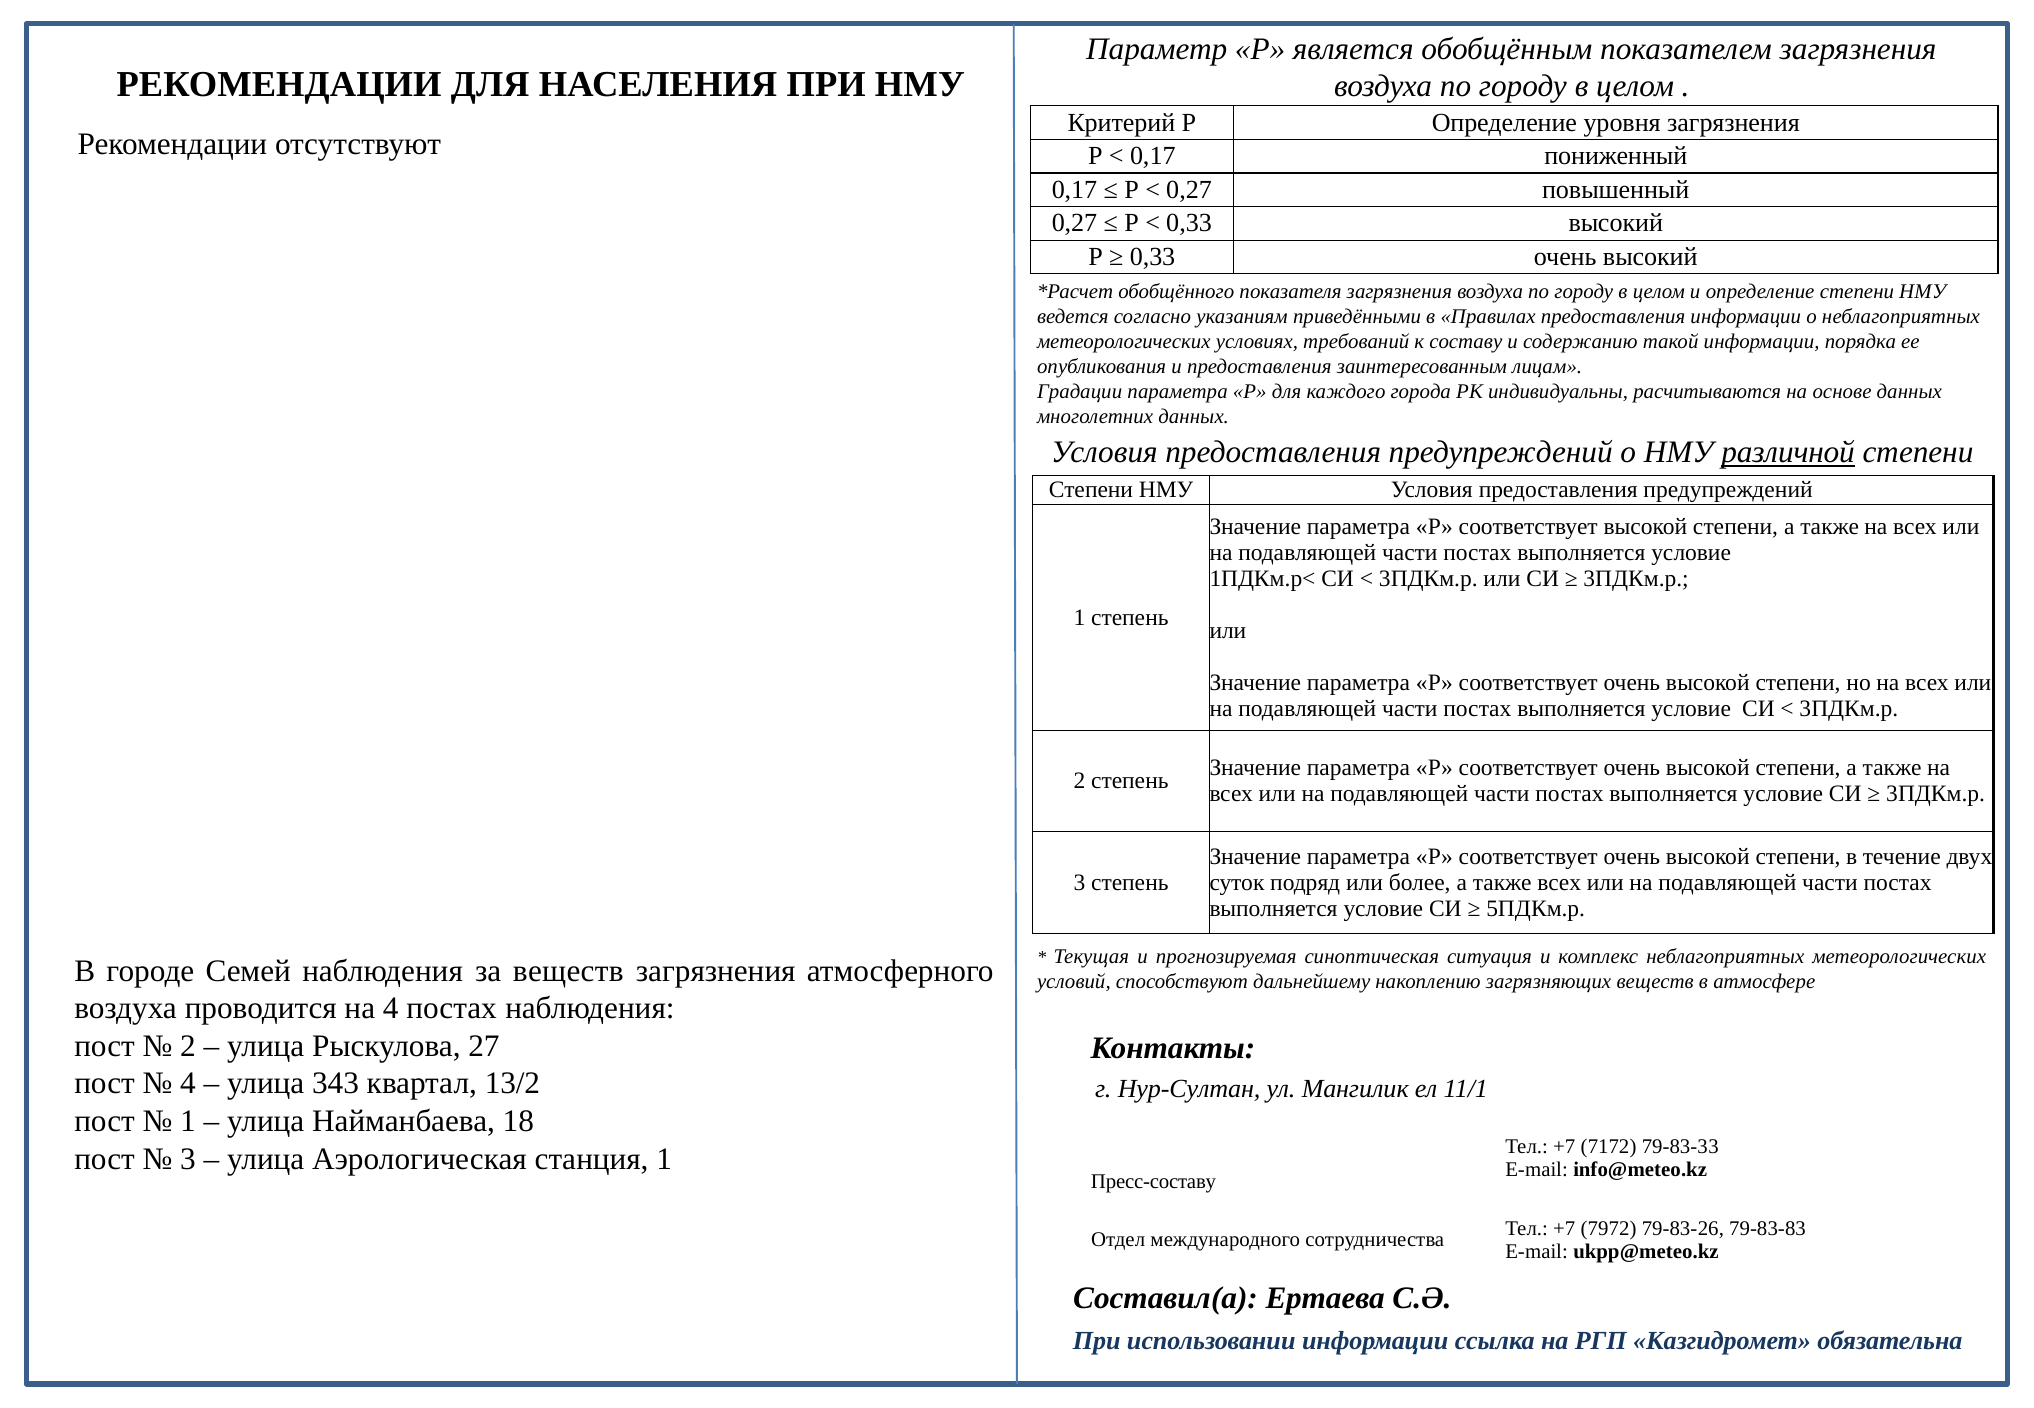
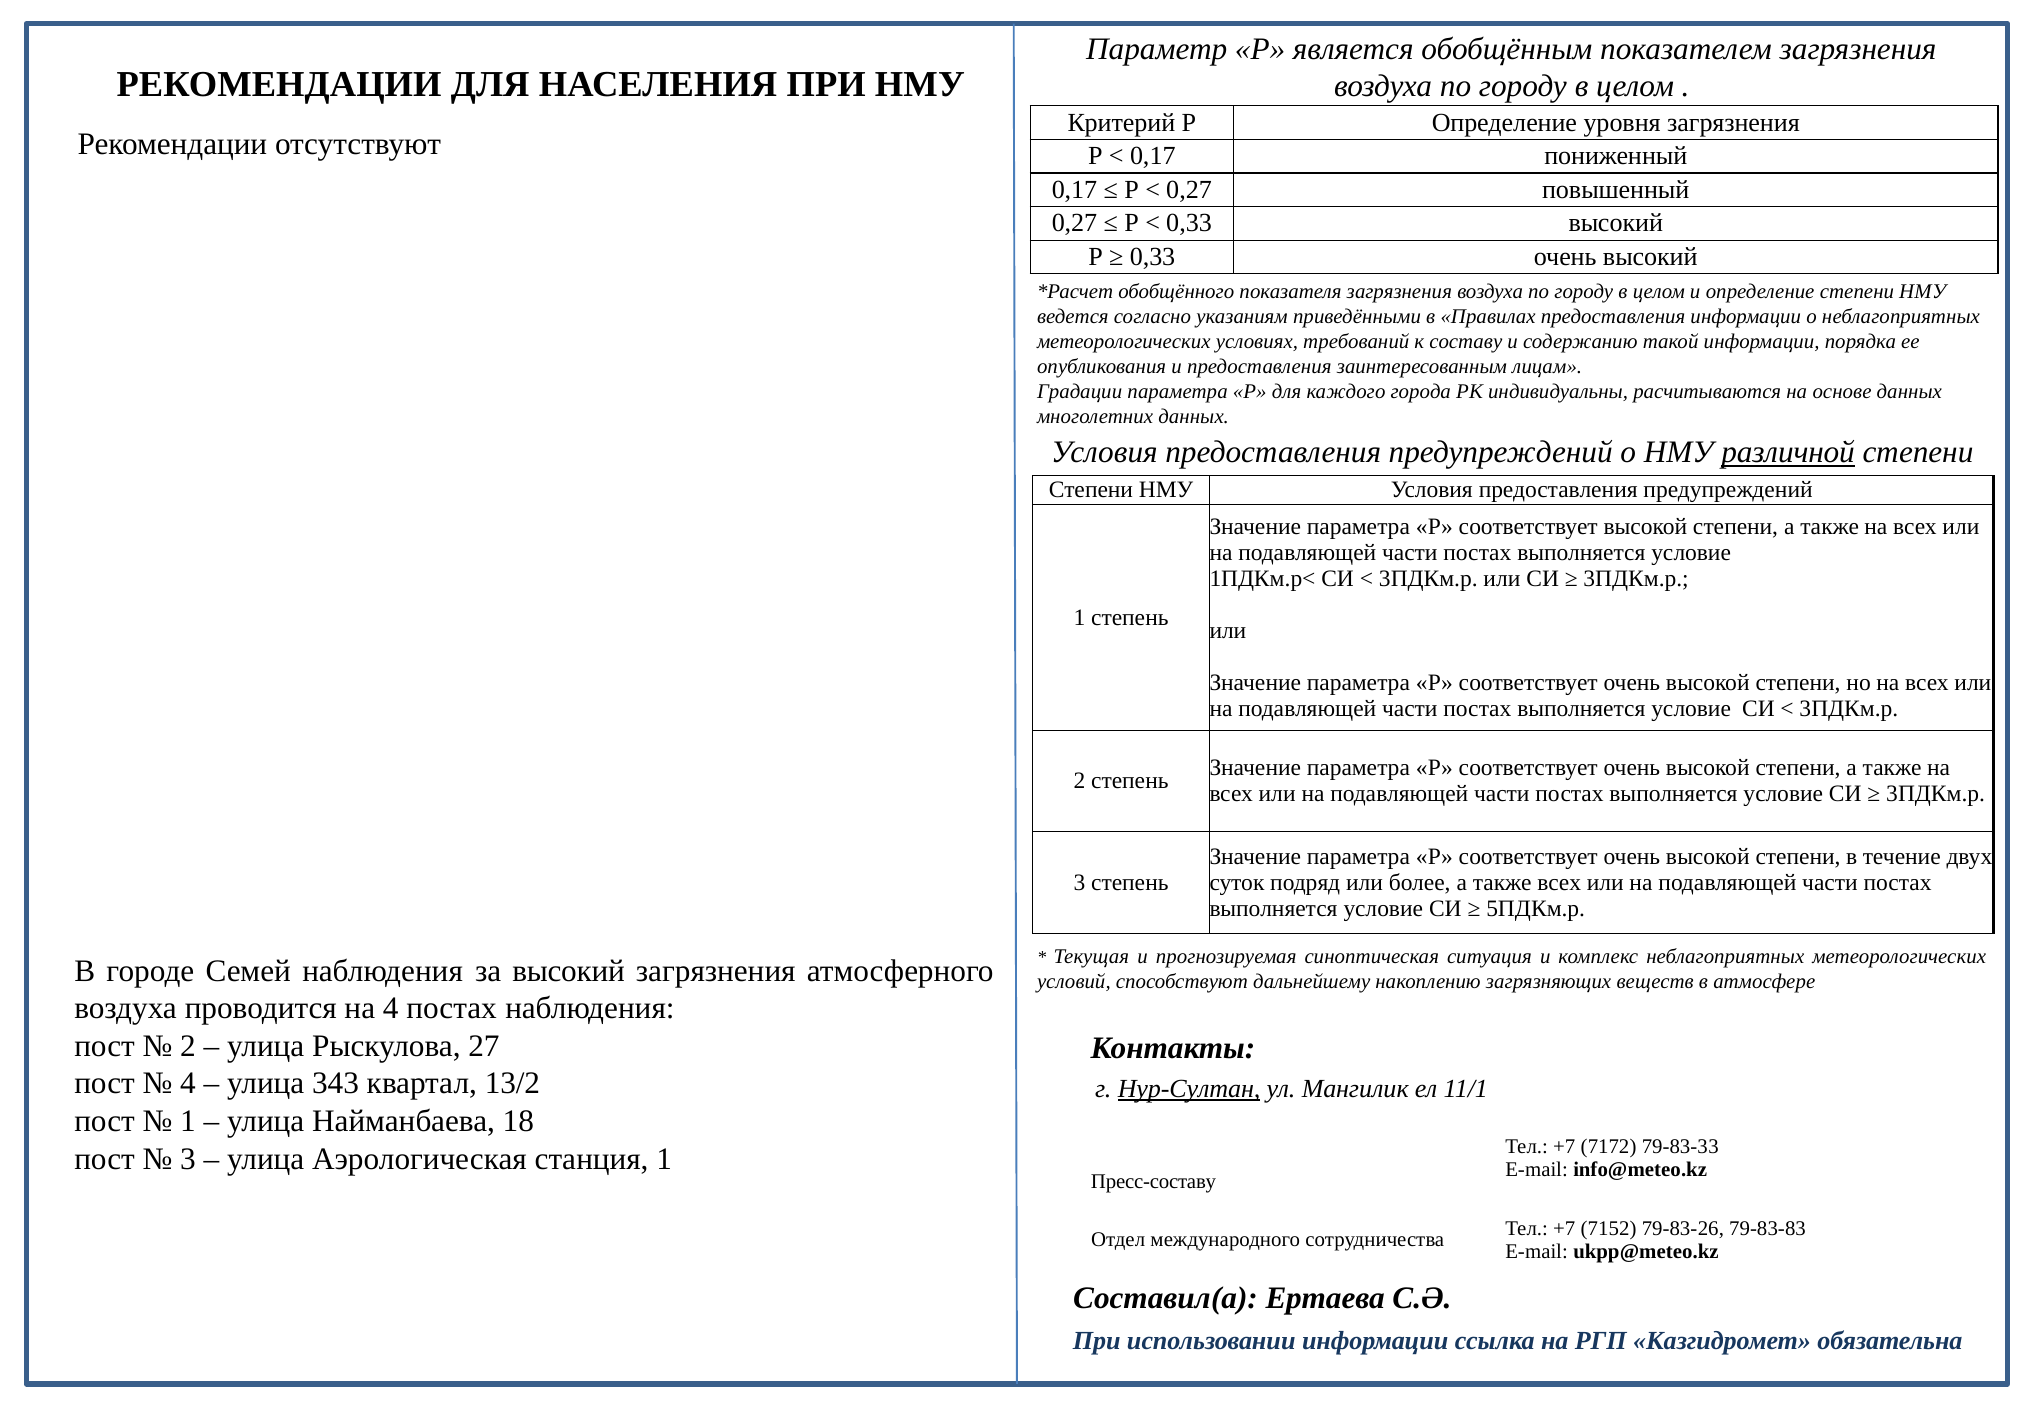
за веществ: веществ -> высокий
Нур-Султан underline: none -> present
7972: 7972 -> 7152
